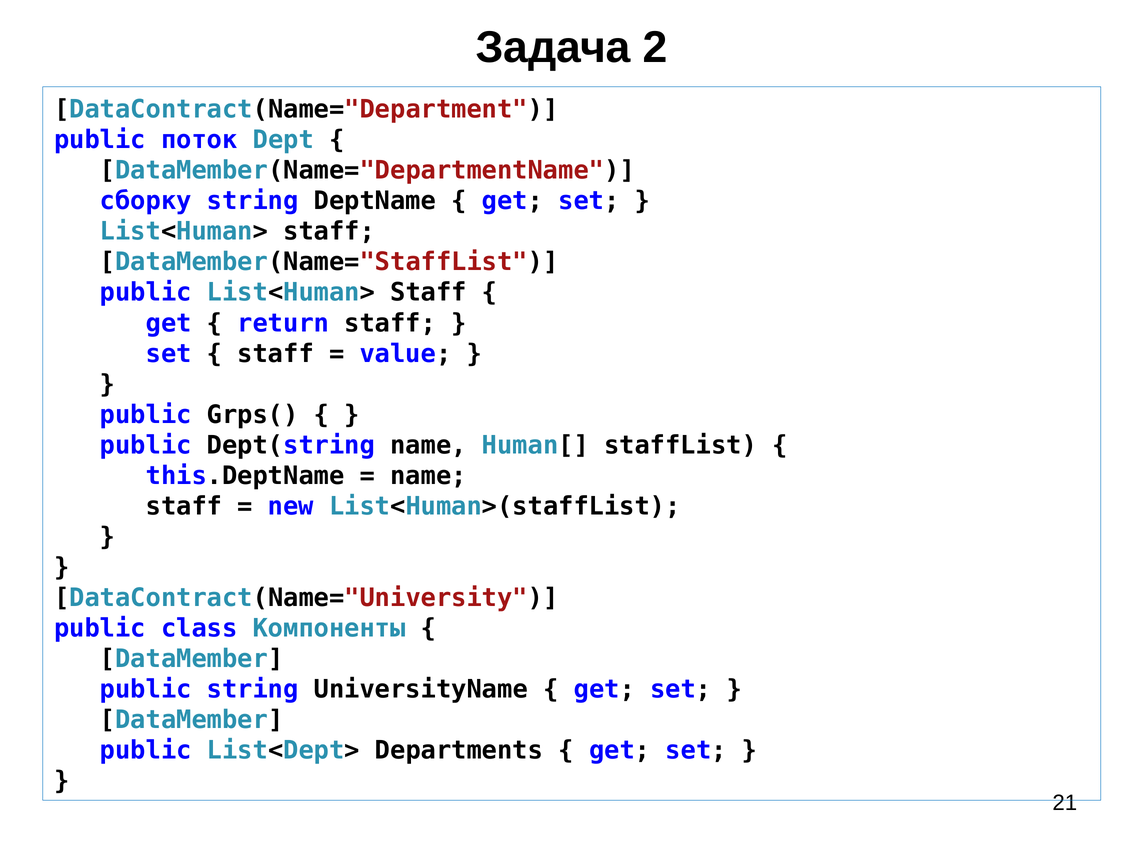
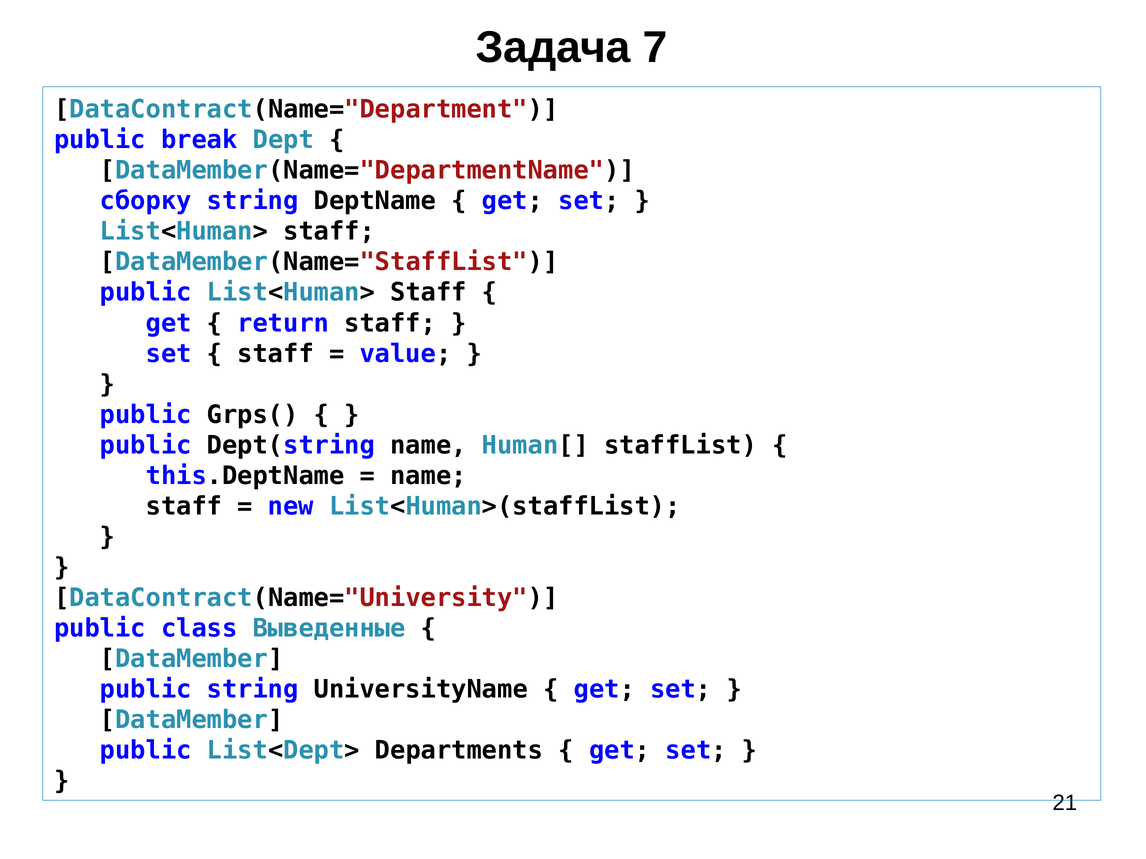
2: 2 -> 7
поток: поток -> break
Компоненты: Компоненты -> Выведенные
